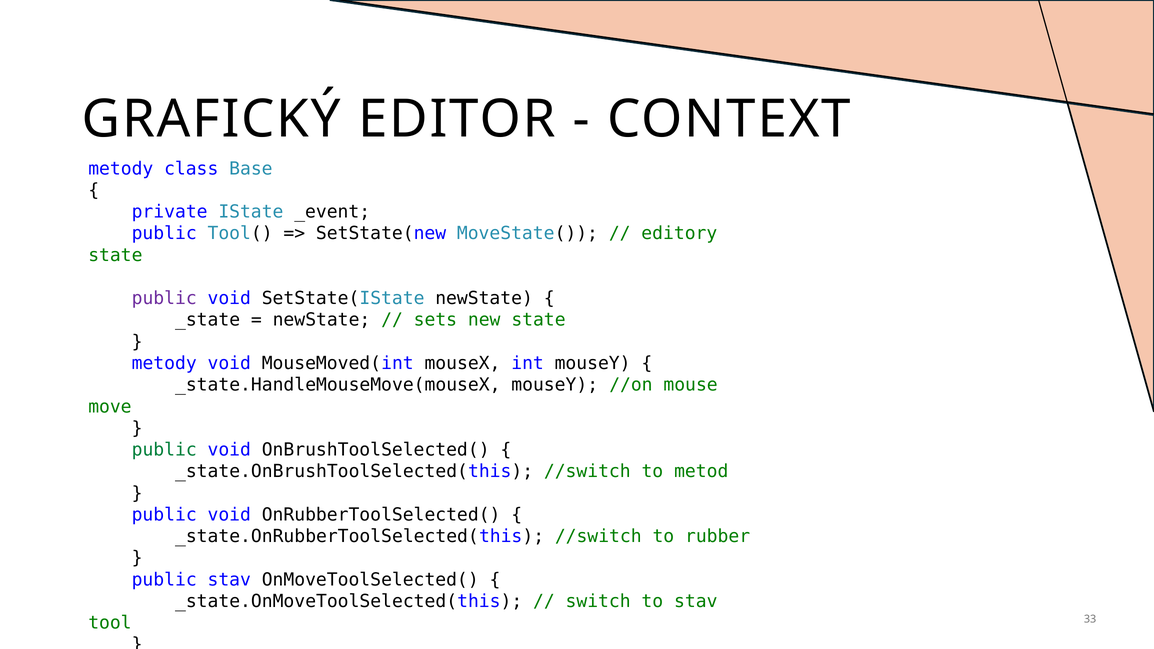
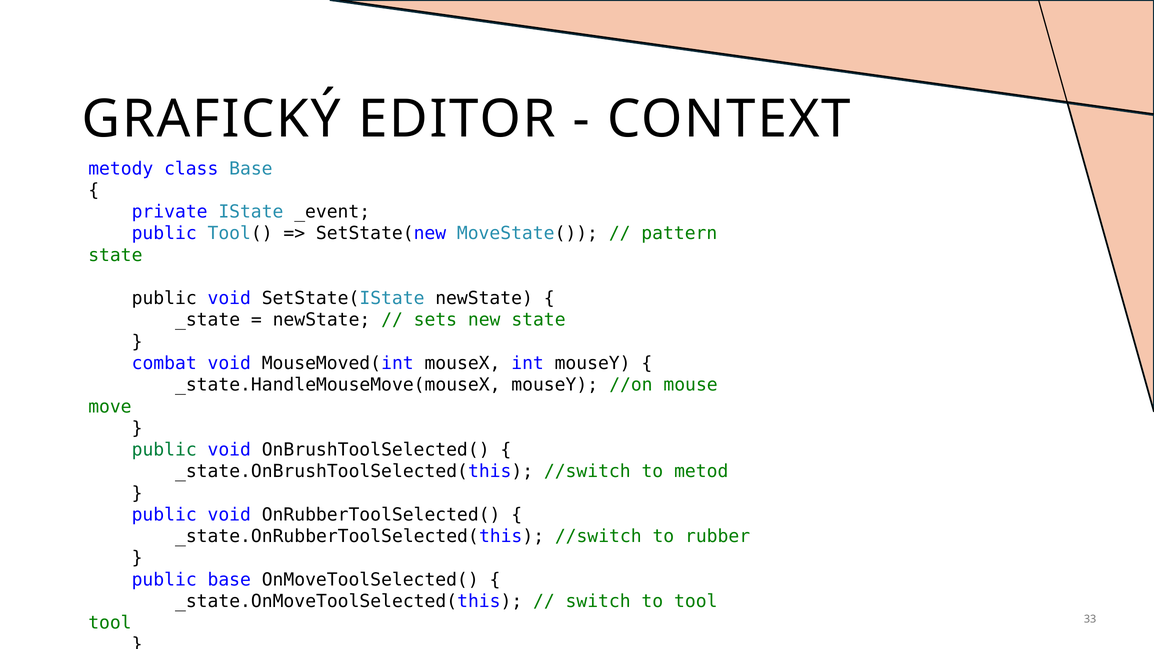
editory: editory -> pattern
public at (164, 298) colour: purple -> black
metody at (164, 363): metody -> combat
public stav: stav -> base
to stav: stav -> tool
